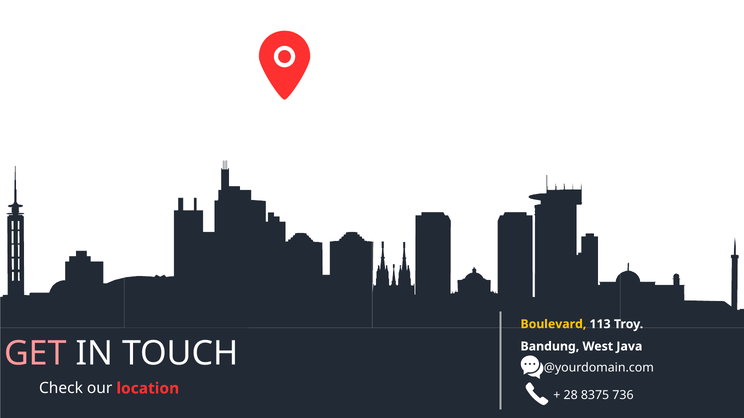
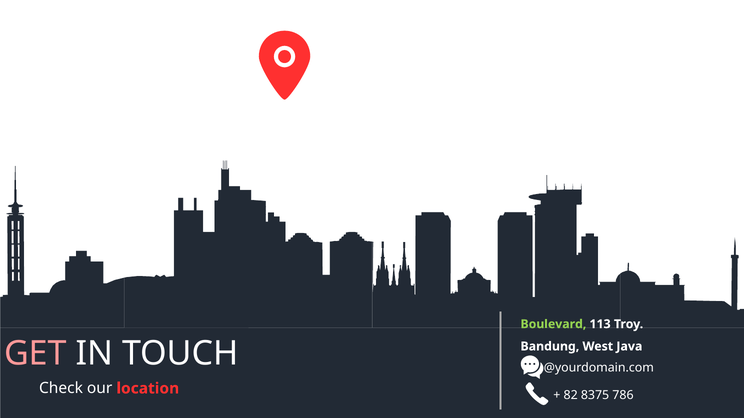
Boulevard colour: yellow -> light green
28: 28 -> 82
736: 736 -> 786
